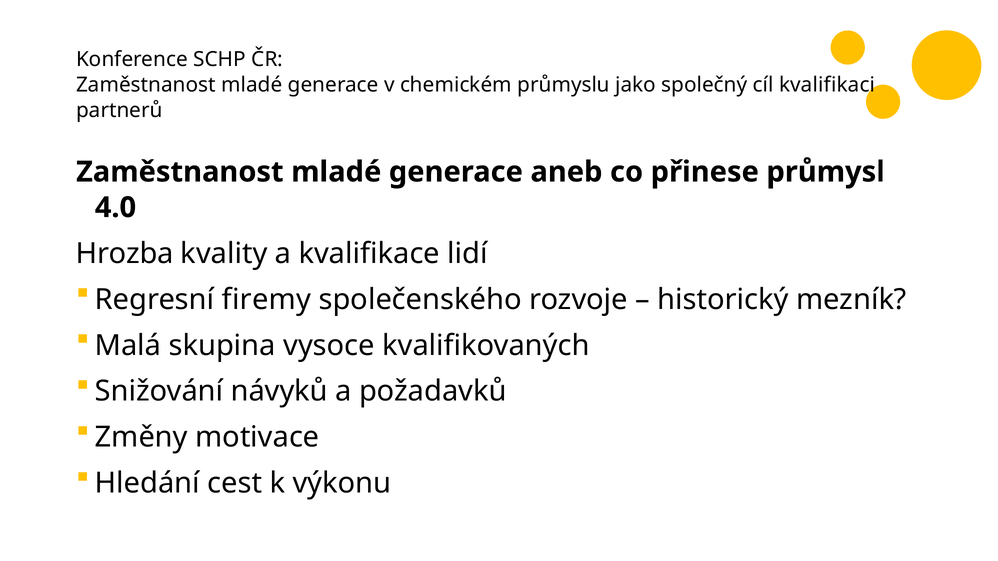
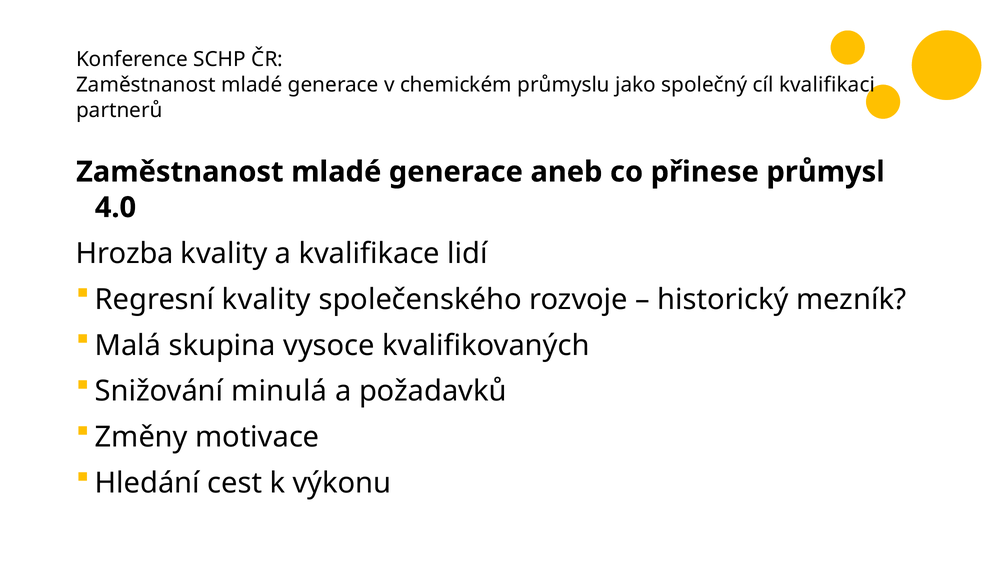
Regresní firemy: firemy -> kvality
návyků: návyků -> minulá
